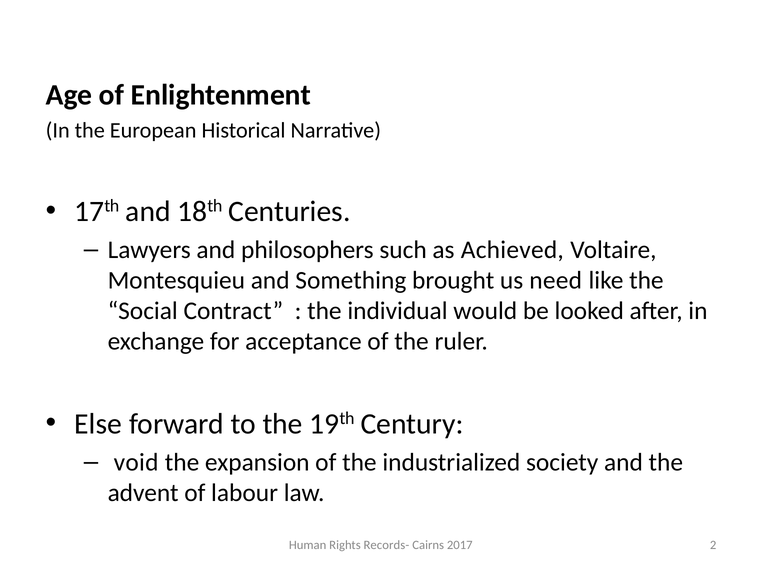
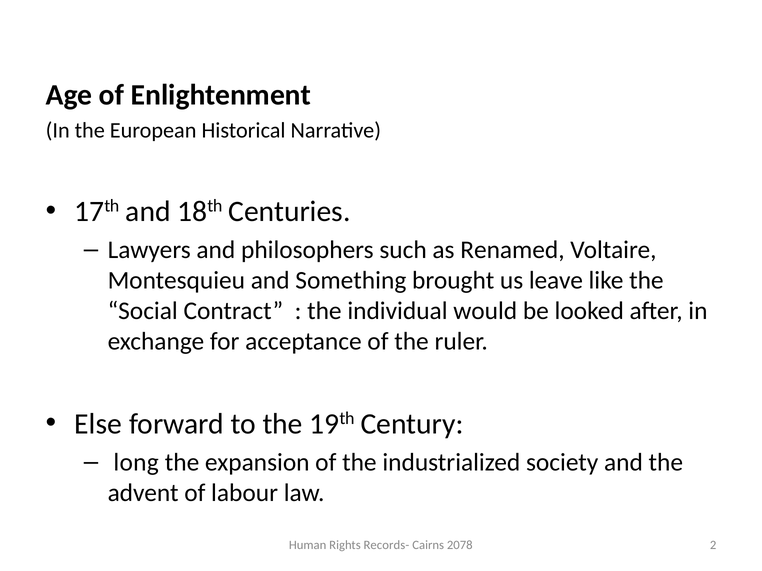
Achieved: Achieved -> Renamed
need: need -> leave
void: void -> long
2017: 2017 -> 2078
